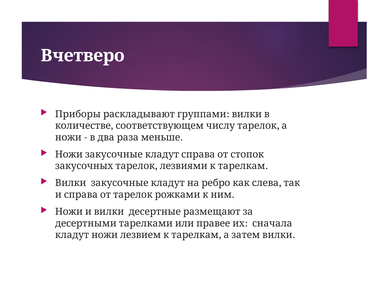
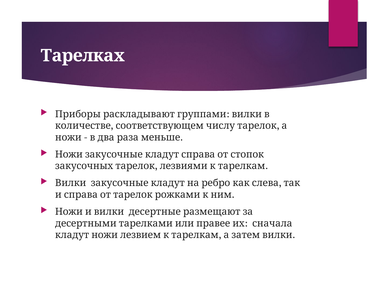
Вчетверо: Вчетверо -> Тарелках
